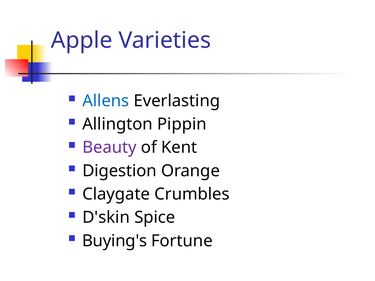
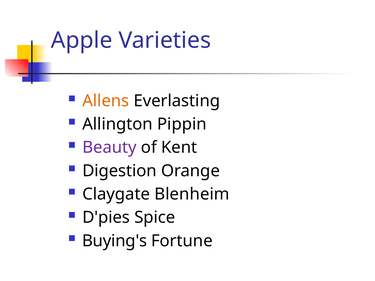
Allens colour: blue -> orange
Crumbles: Crumbles -> Blenheim
D'skin: D'skin -> D'pies
